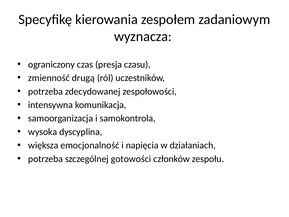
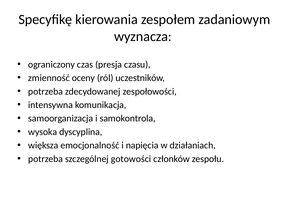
drugą: drugą -> oceny
